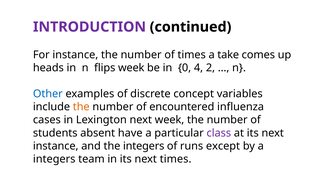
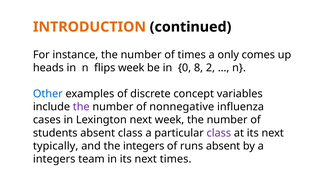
INTRODUCTION colour: purple -> orange
take: take -> only
4: 4 -> 8
the at (81, 107) colour: orange -> purple
encountered: encountered -> nonnegative
absent have: have -> class
instance at (56, 146): instance -> typically
runs except: except -> absent
